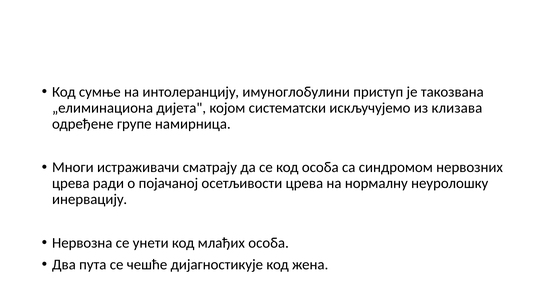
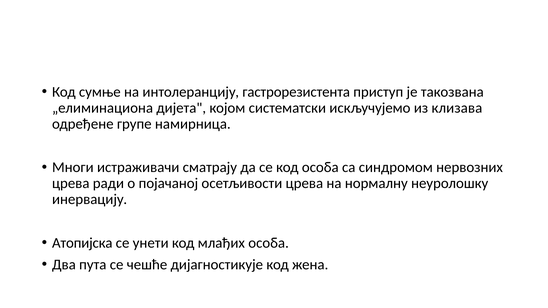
имуноглобулини: имуноглобулини -> гастрорезистента
Нервозна: Нервозна -> Атопијска
